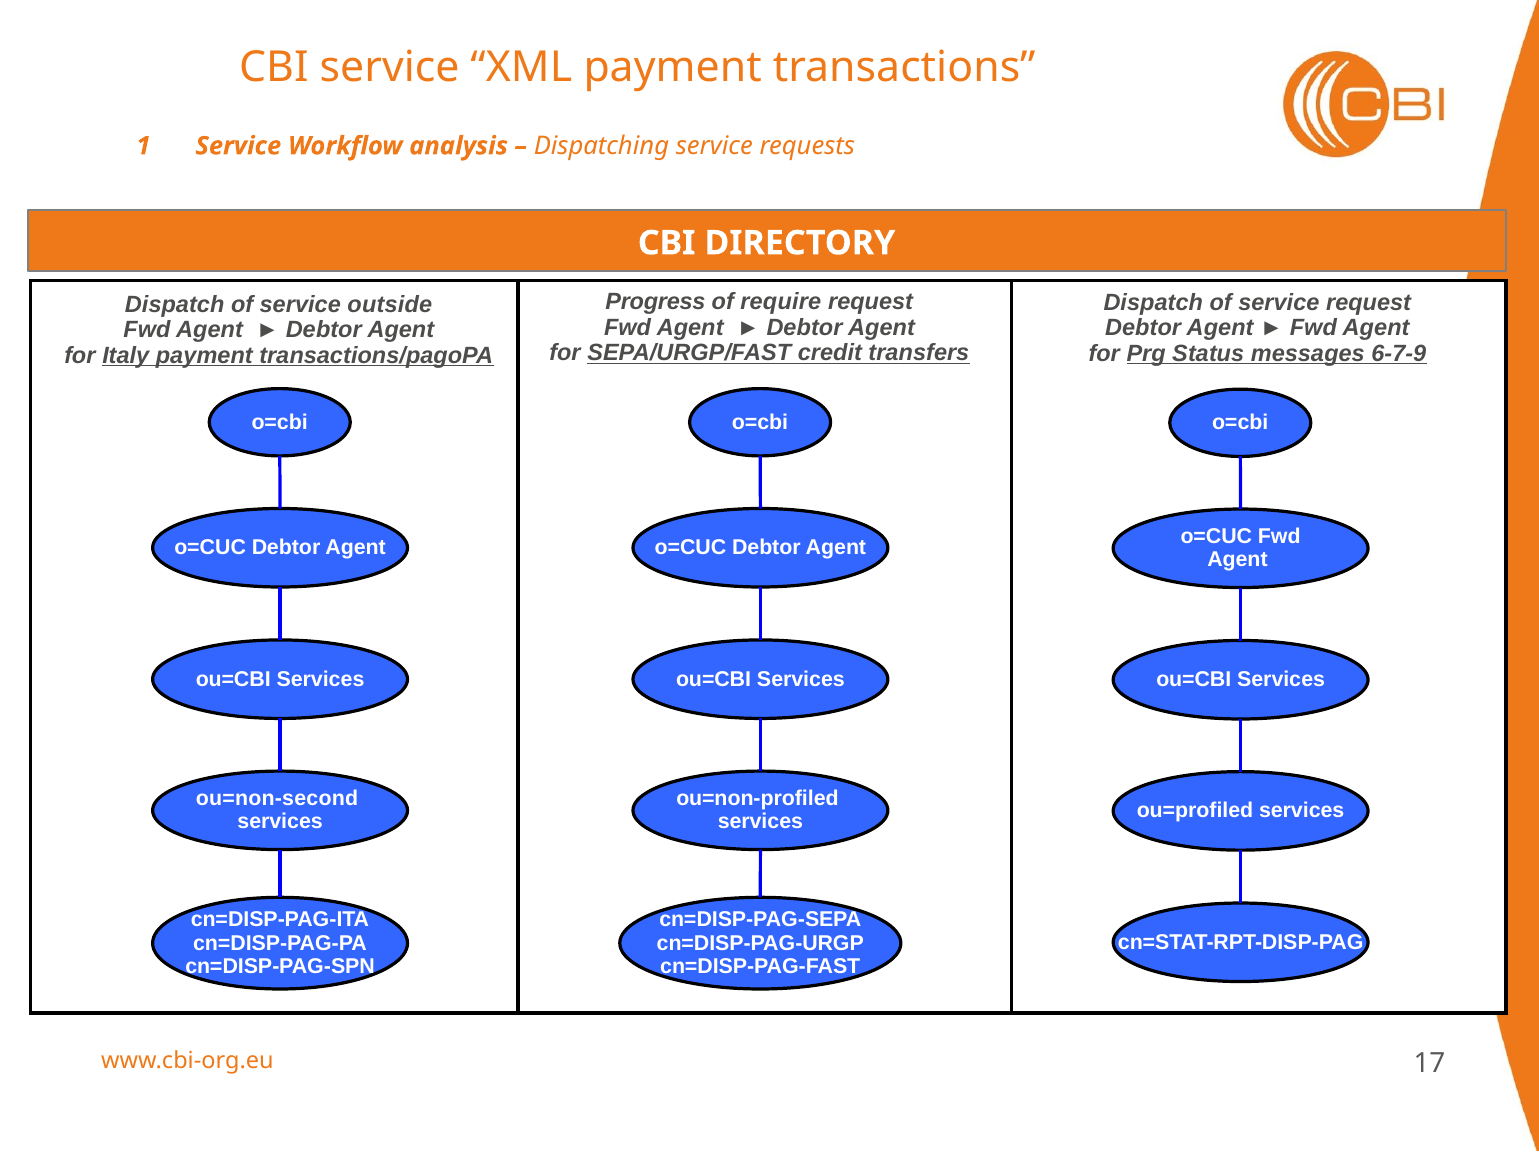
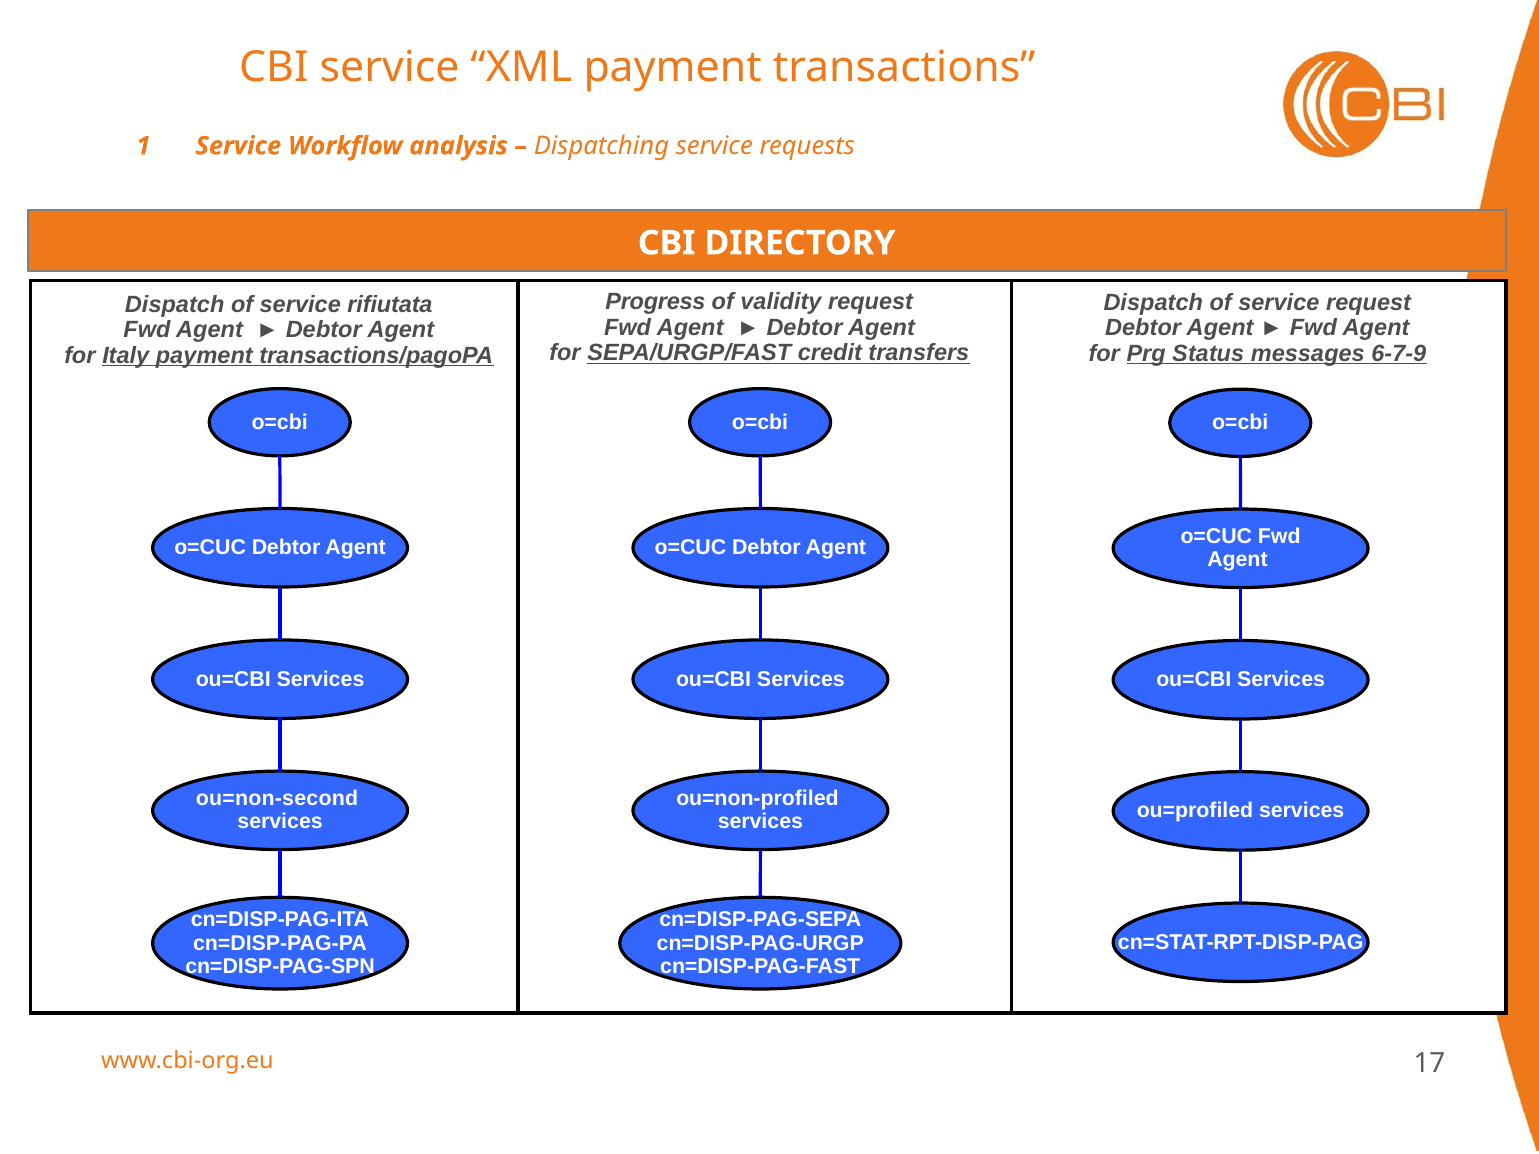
require: require -> validity
outside: outside -> rifiutata
